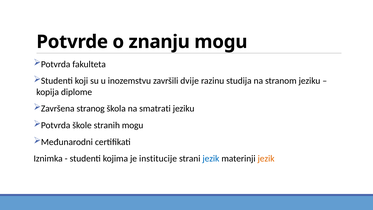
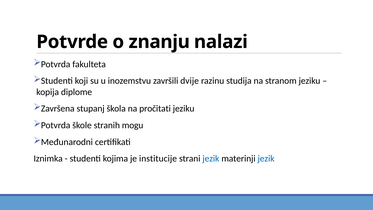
znanju mogu: mogu -> nalazi
stranog: stranog -> stupanj
smatrati: smatrati -> pročitati
jezik at (266, 158) colour: orange -> blue
